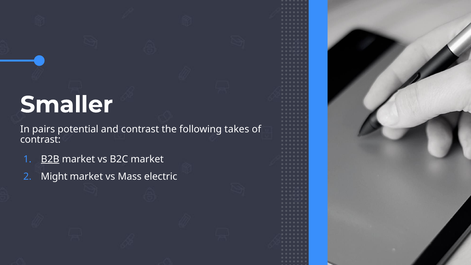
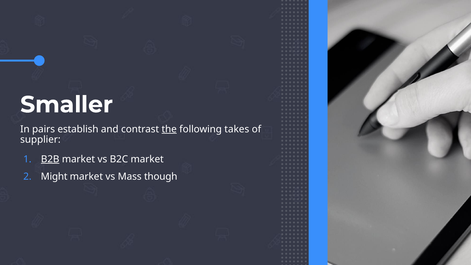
potential: potential -> establish
the underline: none -> present
contrast at (40, 140): contrast -> supplier
electric: electric -> though
